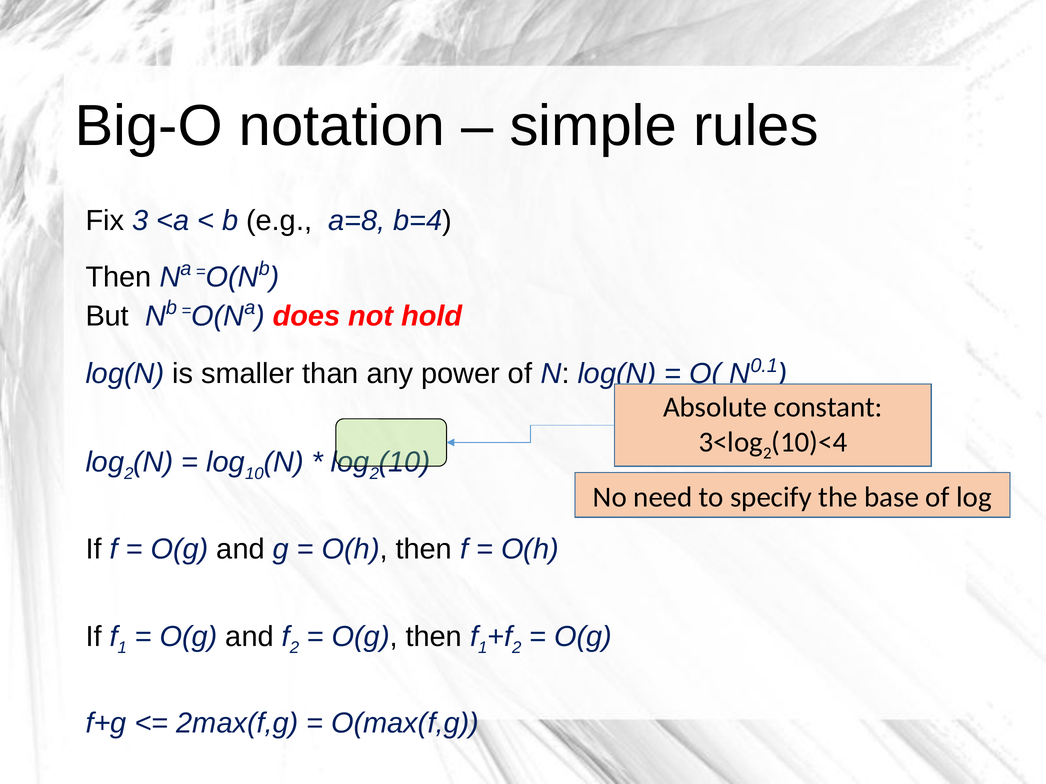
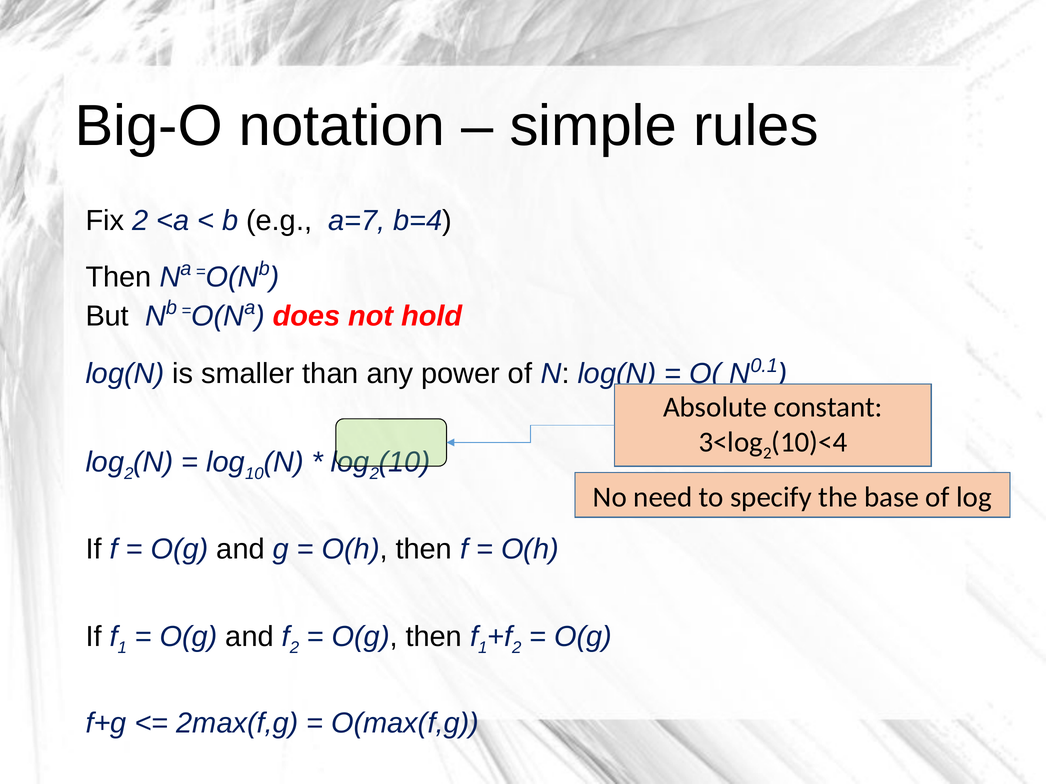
Fix 3: 3 -> 2
a=8: a=8 -> a=7
